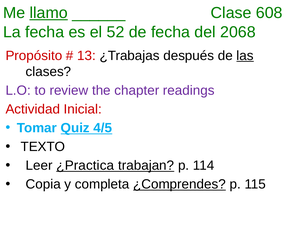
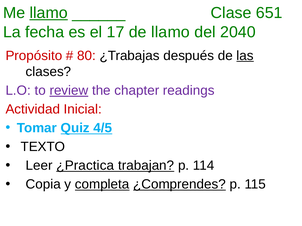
608: 608 -> 651
52: 52 -> 17
de fecha: fecha -> llamo
2068: 2068 -> 2040
13: 13 -> 80
review underline: none -> present
completa underline: none -> present
